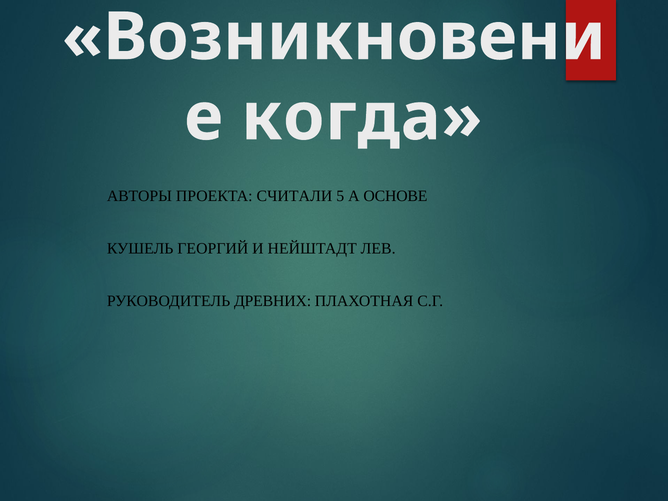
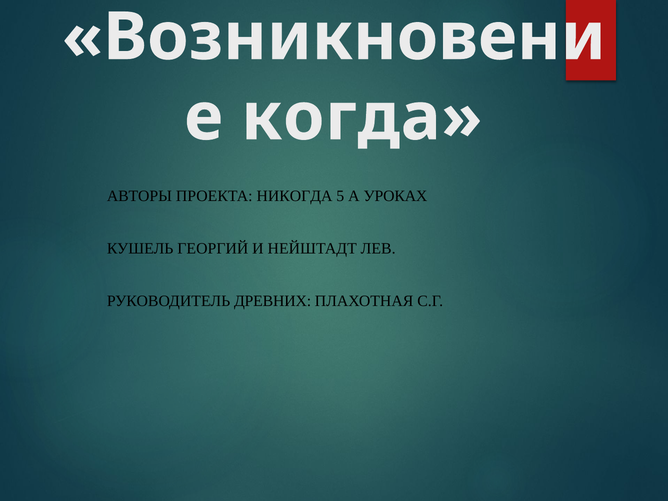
СЧИТАЛИ: СЧИТАЛИ -> НИКОГДА
ОСНОВЕ: ОСНОВЕ -> УРОКАХ
